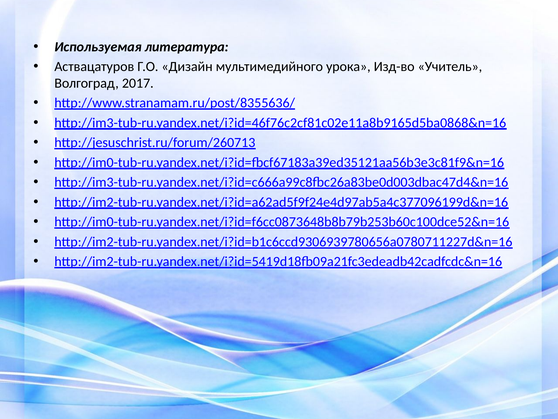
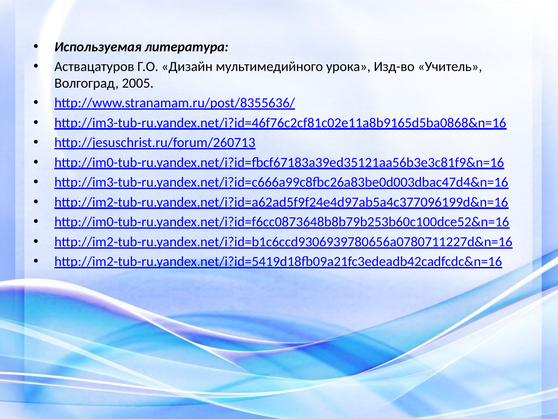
2017: 2017 -> 2005
